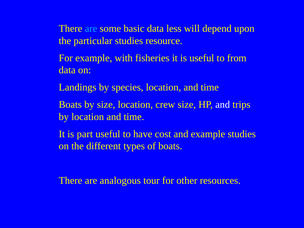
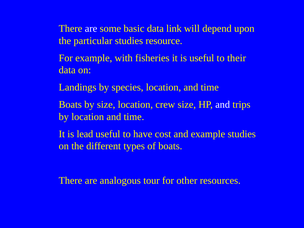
are at (91, 29) colour: light blue -> white
less: less -> link
from: from -> their
part: part -> lead
